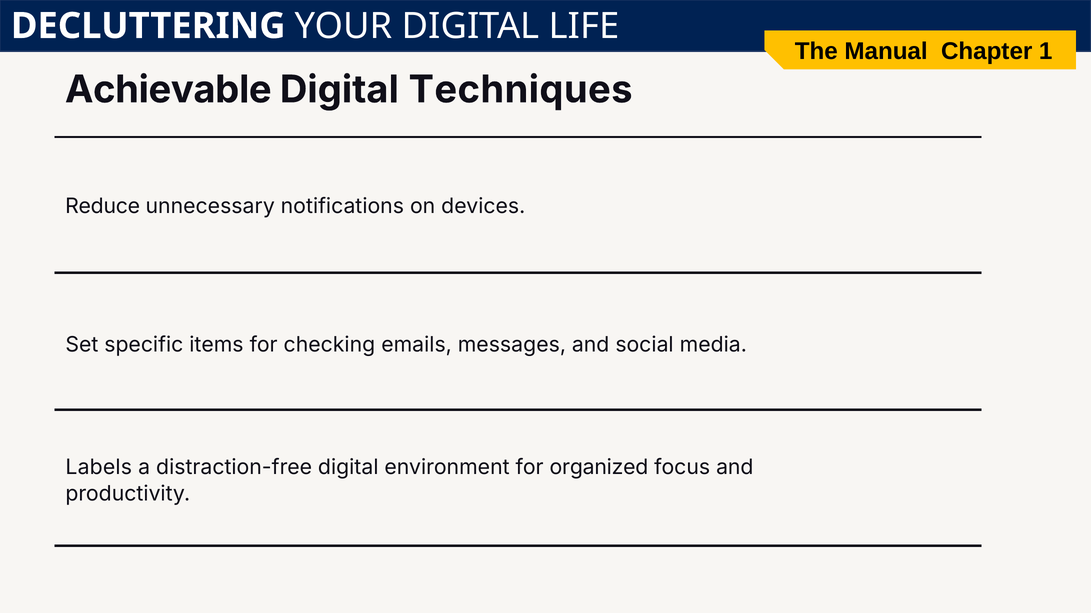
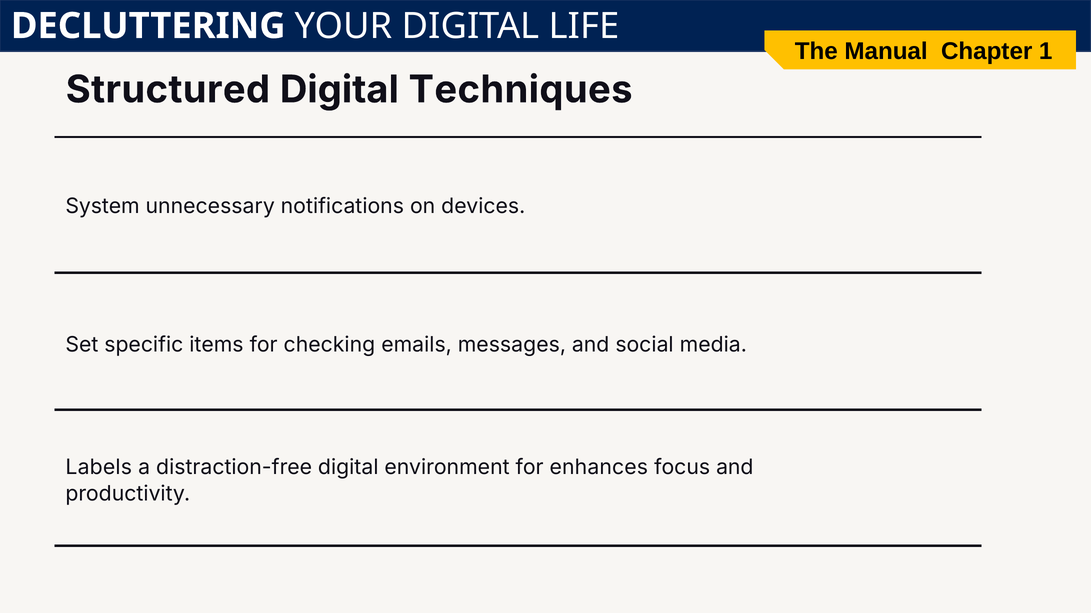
Achievable: Achievable -> Structured
Reduce: Reduce -> System
organized: organized -> enhances
